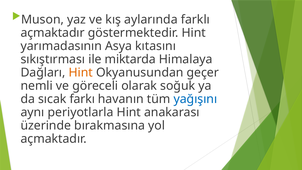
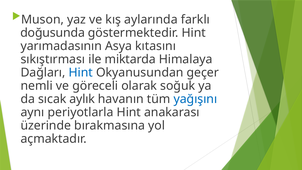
açmaktadır at (53, 33): açmaktadır -> doğusunda
Hint at (81, 73) colour: orange -> blue
farkı: farkı -> aylık
